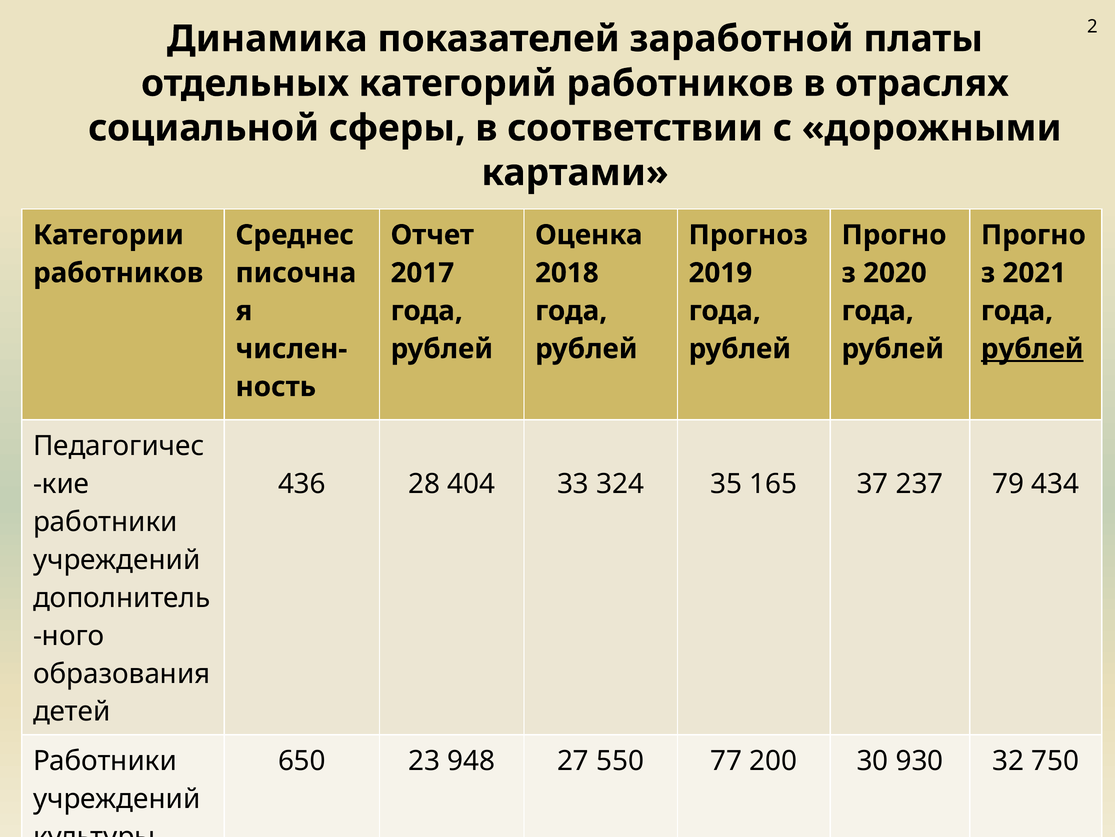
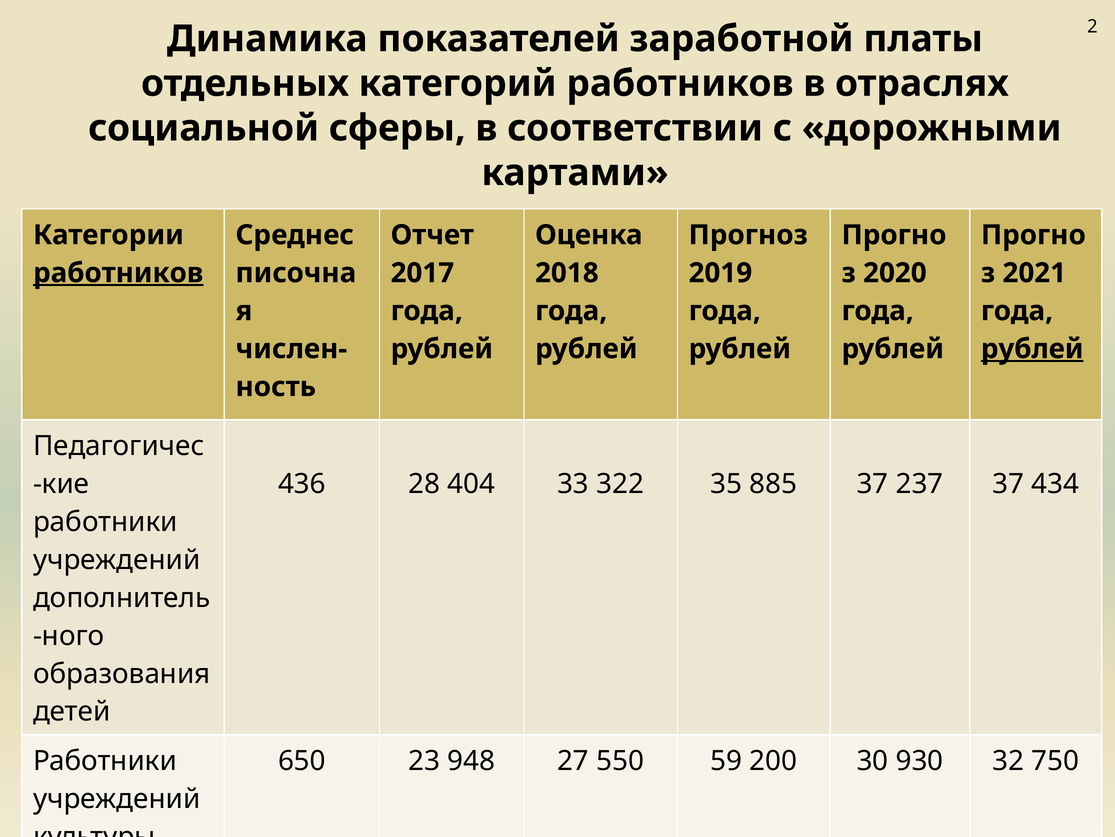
работников at (118, 273) underline: none -> present
324: 324 -> 322
165: 165 -> 885
237 79: 79 -> 37
77: 77 -> 59
